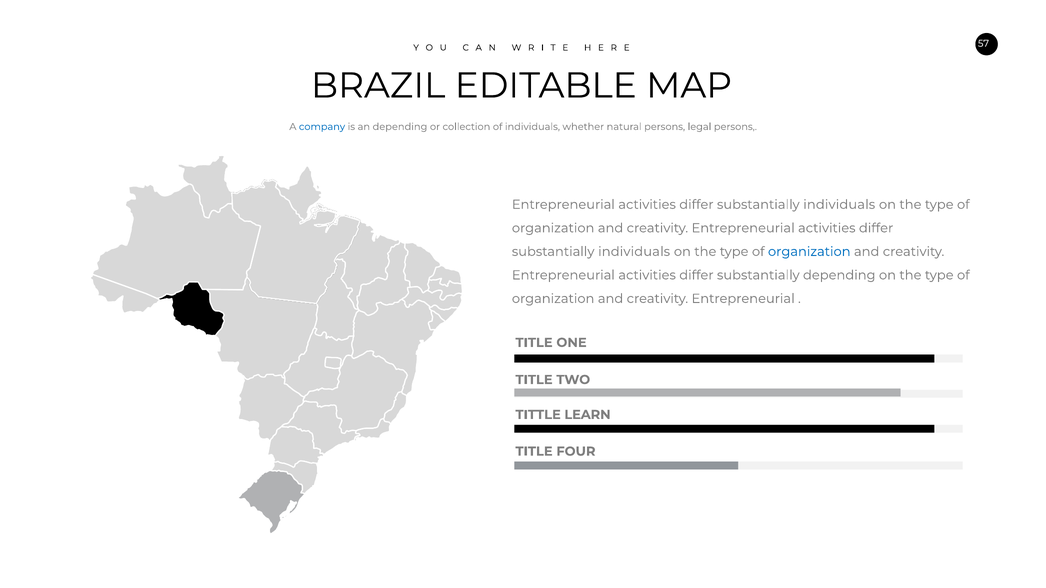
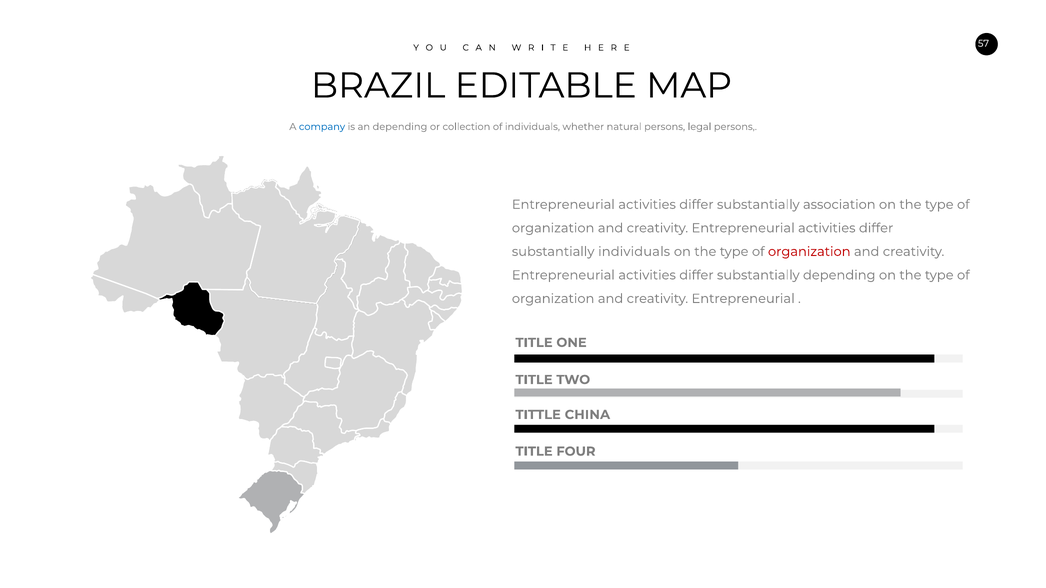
individuals at (839, 205): individuals -> association
organization at (809, 252) colour: blue -> red
LEARN: LEARN -> CHINA
